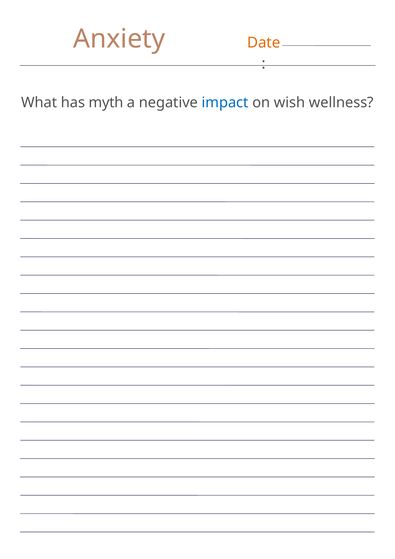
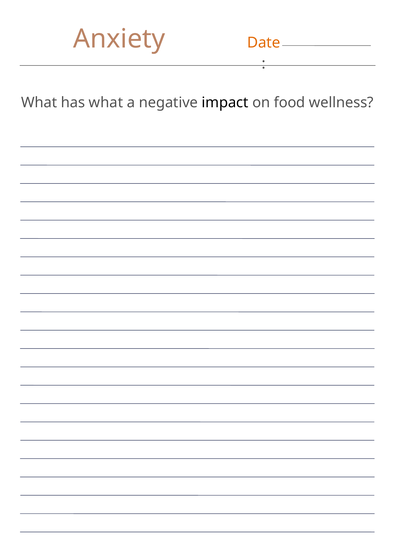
has myth: myth -> what
impact colour: blue -> black
wish: wish -> food
